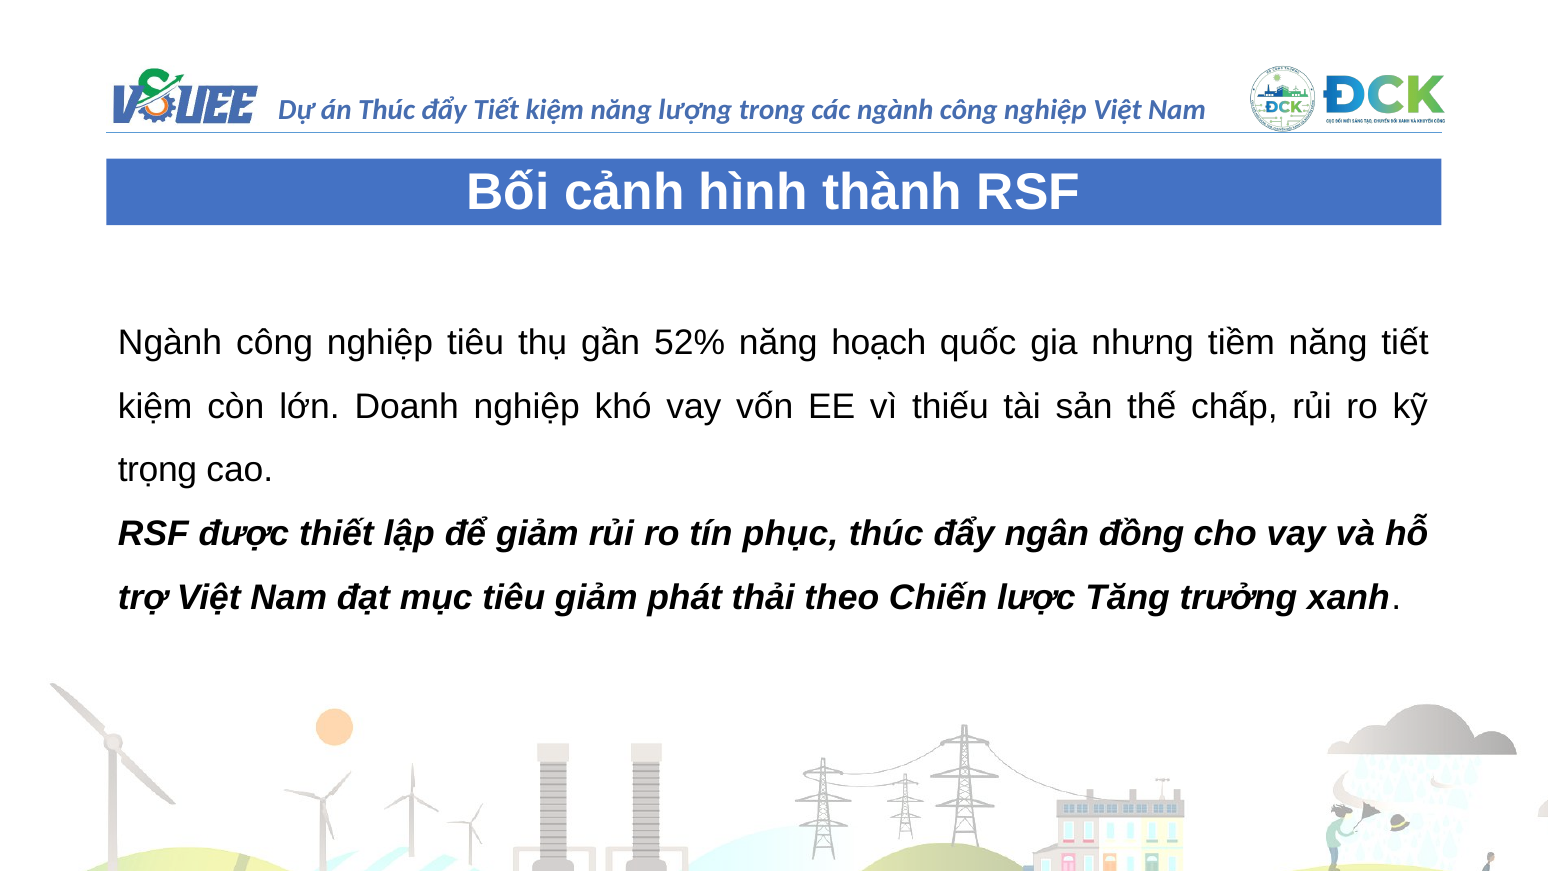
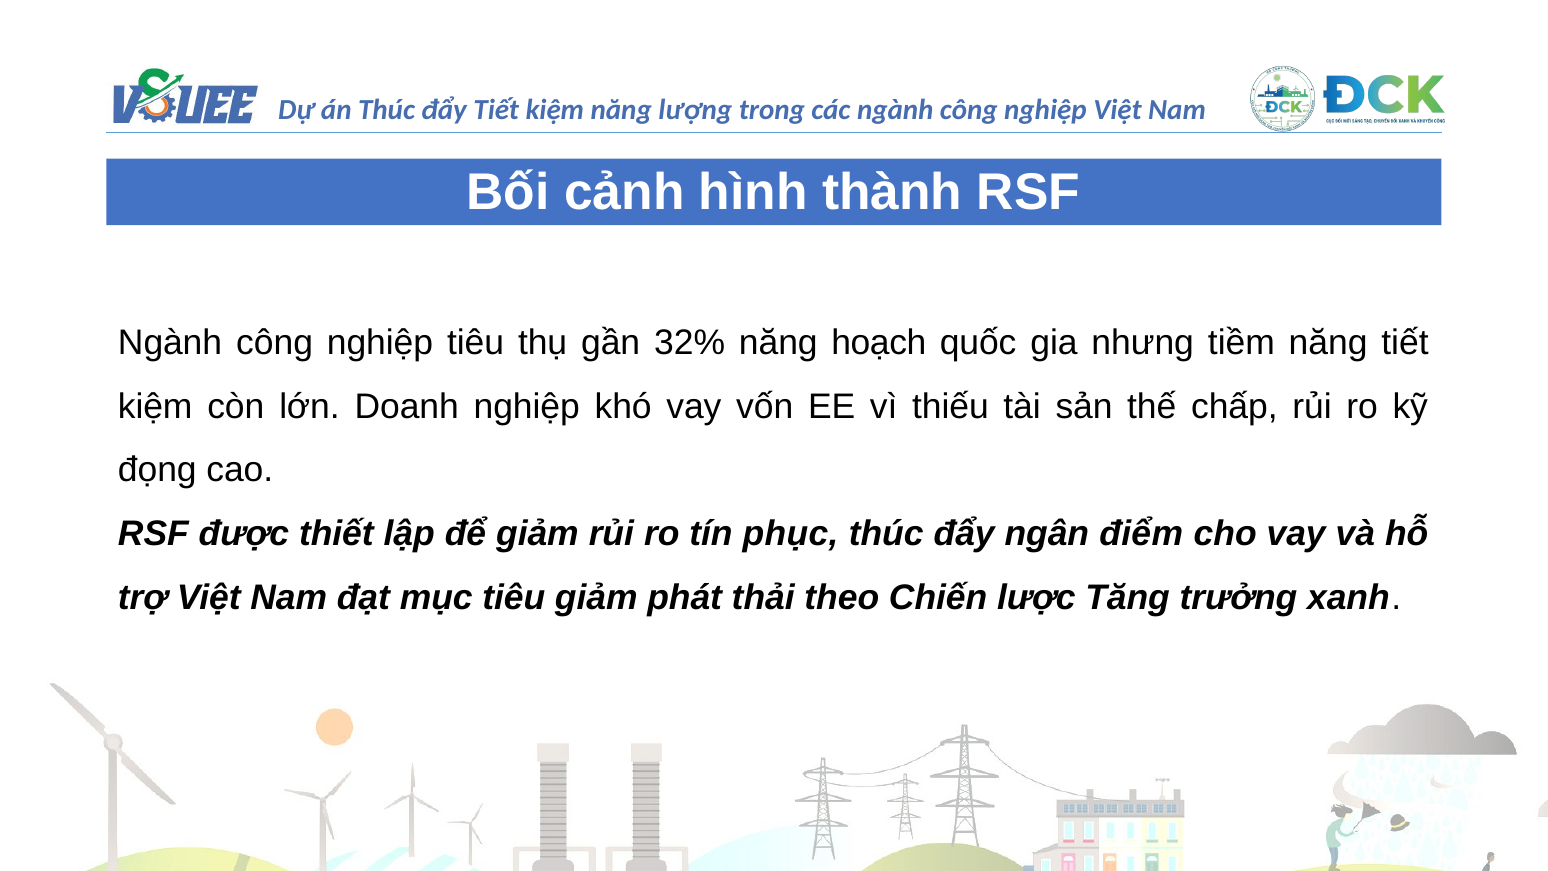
52%: 52% -> 32%
trọng: trọng -> đọng
đồng: đồng -> điểm
